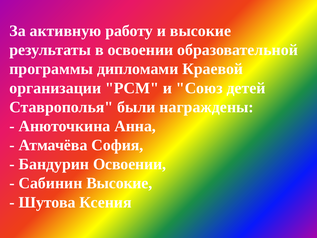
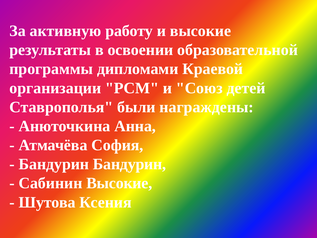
Бандурин Освоении: Освоении -> Бандурин
